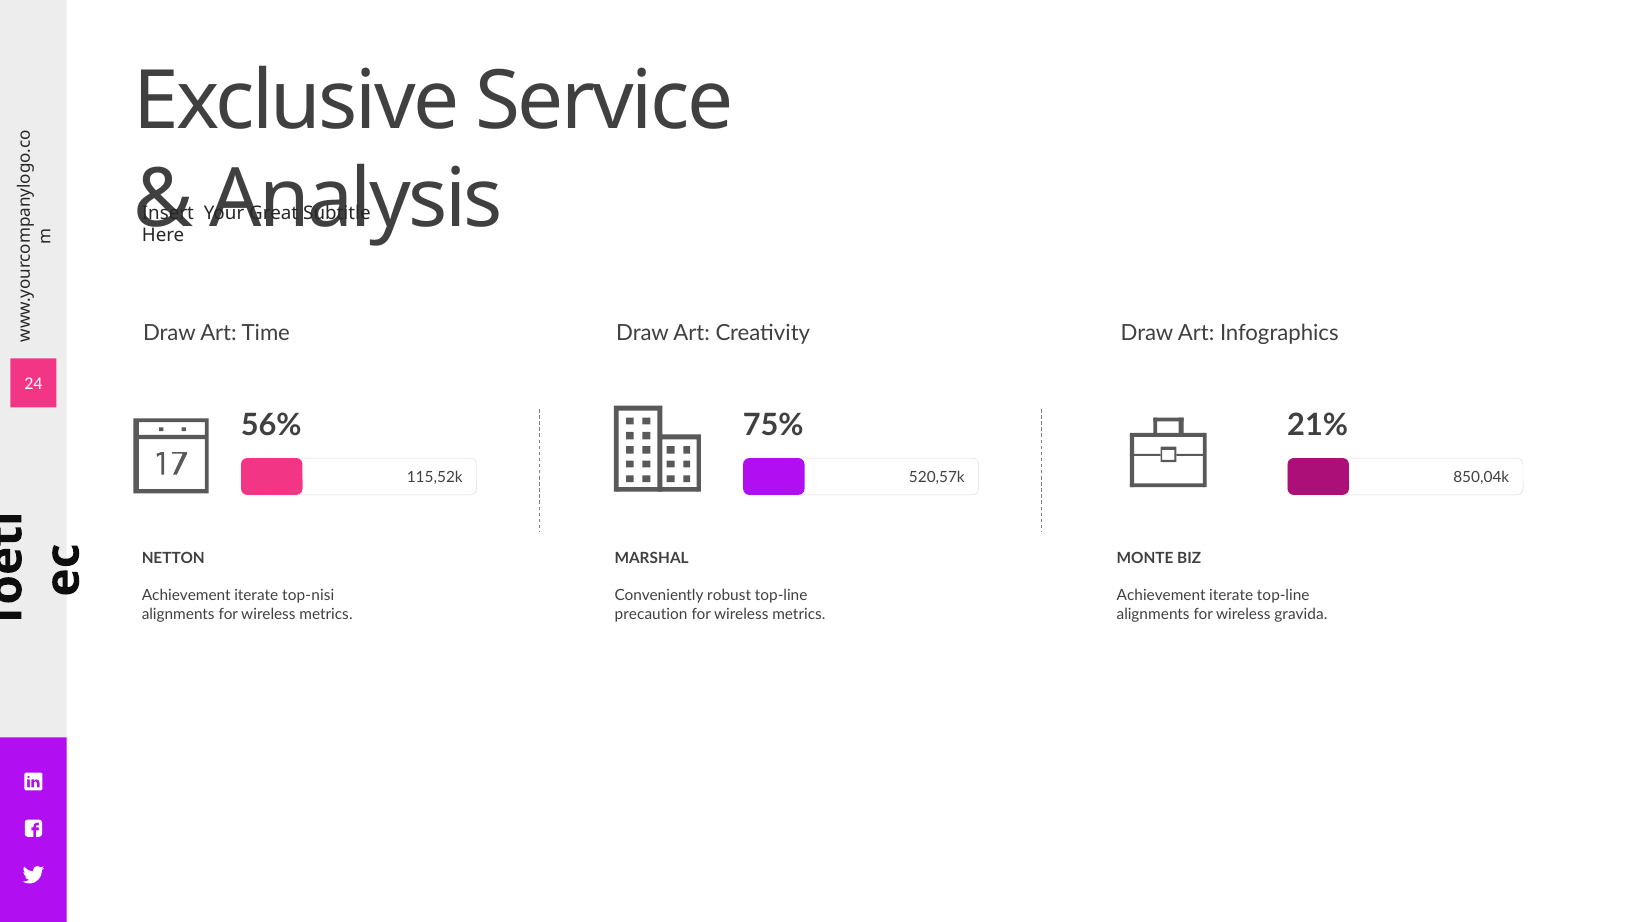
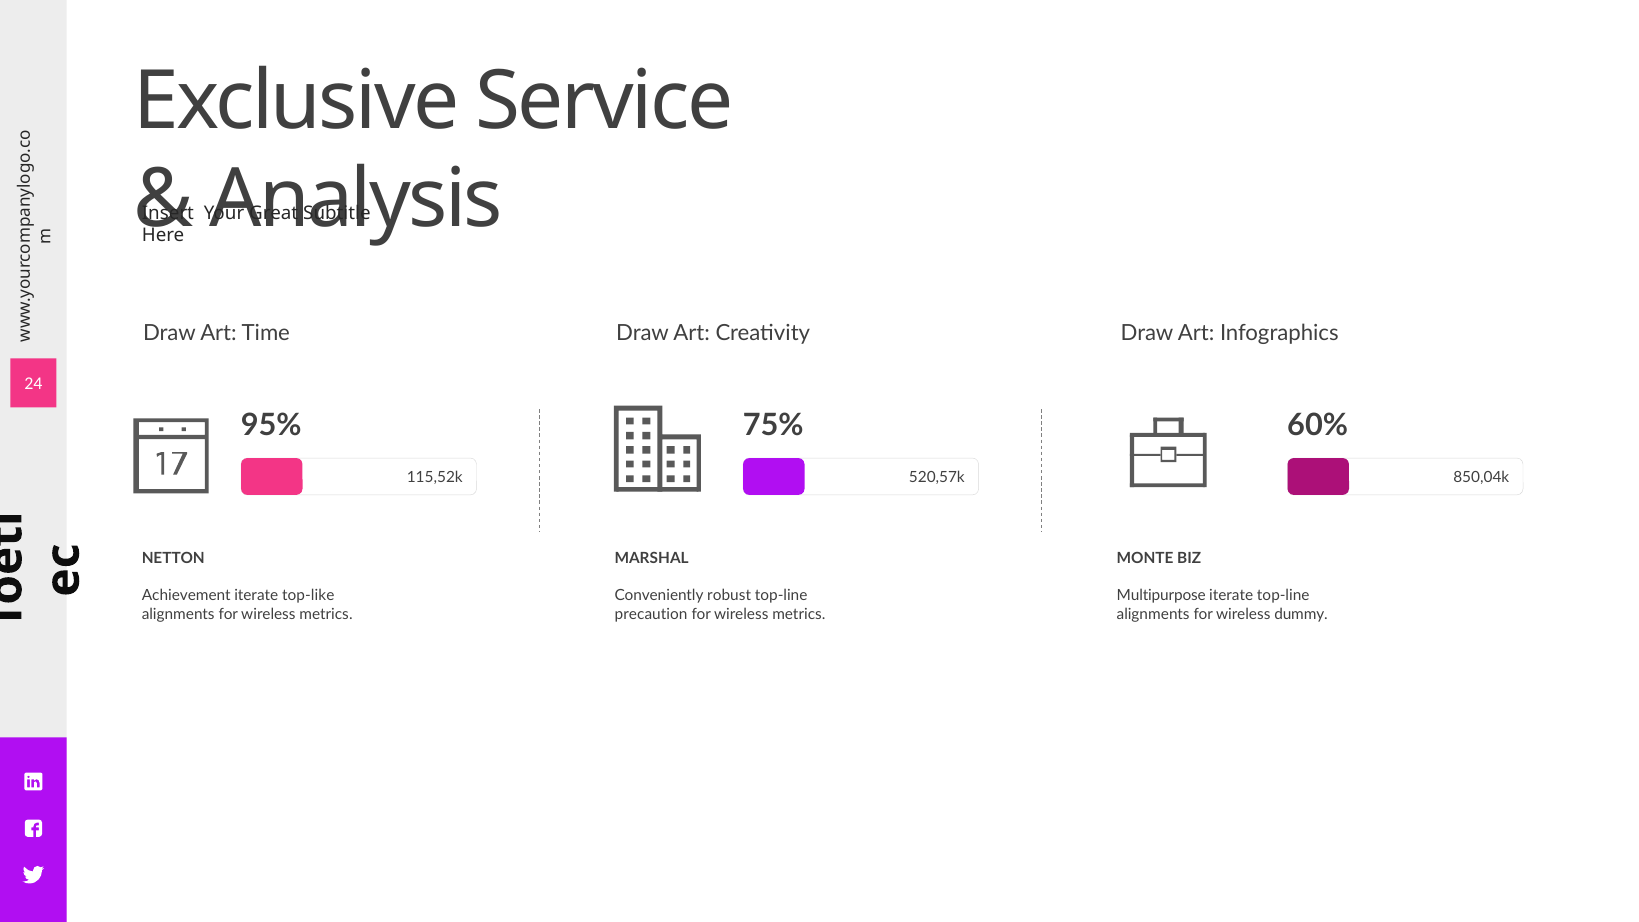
56%: 56% -> 95%
21%: 21% -> 60%
top-nisi: top-nisi -> top-like
Achievement at (1161, 596): Achievement -> Multipurpose
gravida: gravida -> dummy
